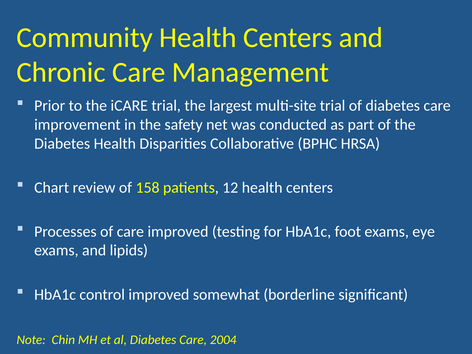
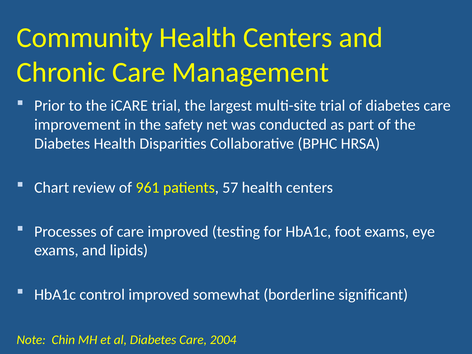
158: 158 -> 961
12: 12 -> 57
